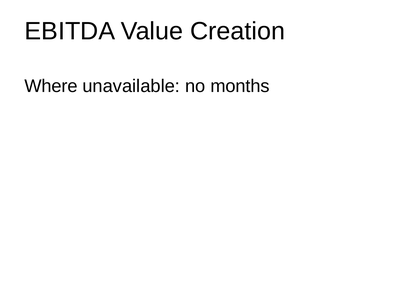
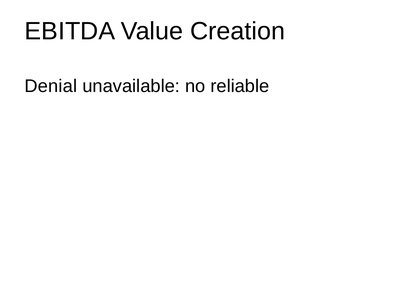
Where: Where -> Denial
months: months -> reliable
